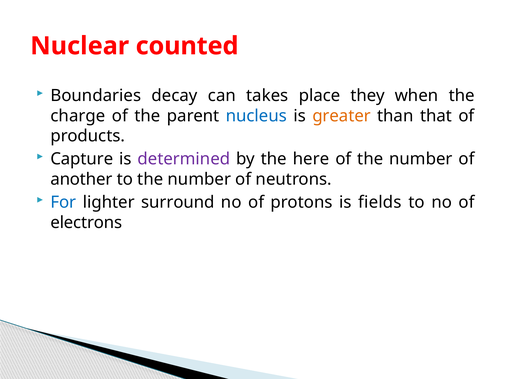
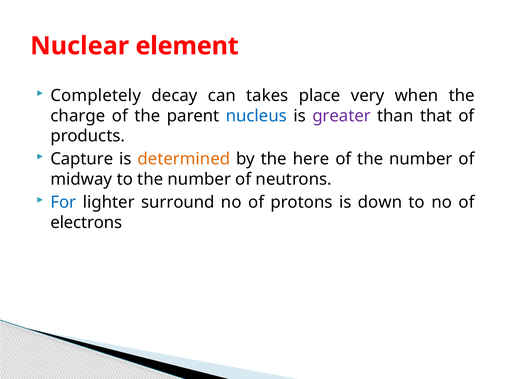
counted: counted -> element
Boundaries: Boundaries -> Completely
they: they -> very
greater colour: orange -> purple
determined colour: purple -> orange
another: another -> midway
fields: fields -> down
